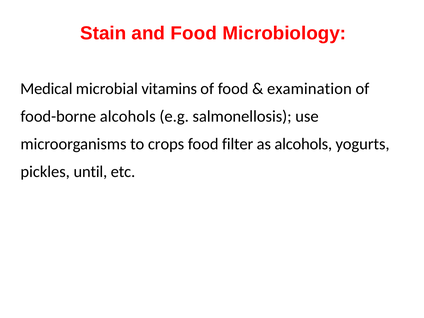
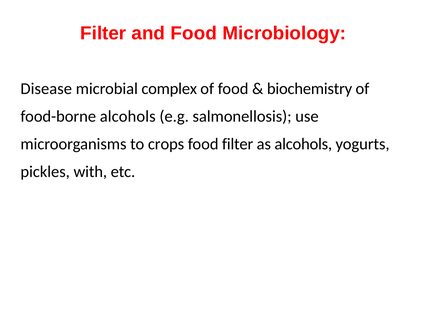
Stain at (103, 33): Stain -> Filter
Medical: Medical -> Disease
vitamins: vitamins -> complex
examination: examination -> biochemistry
until: until -> with
